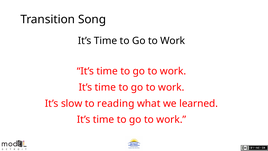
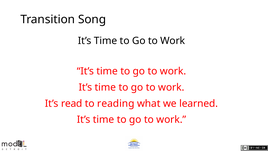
slow: slow -> read
